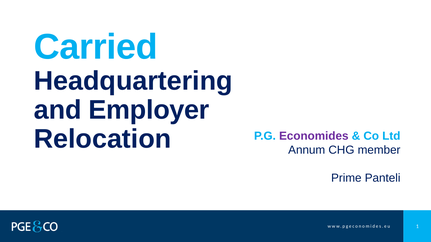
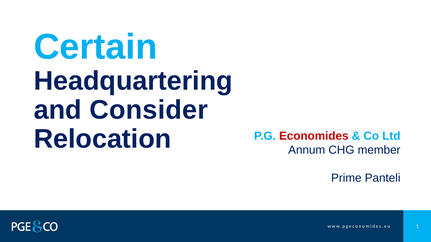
Carried: Carried -> Certain
Employer: Employer -> Consider
Economides colour: purple -> red
